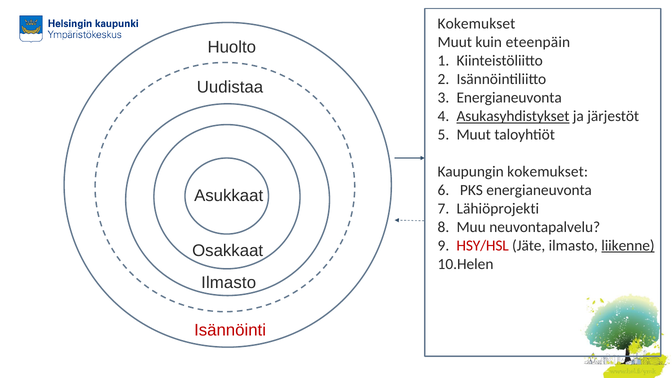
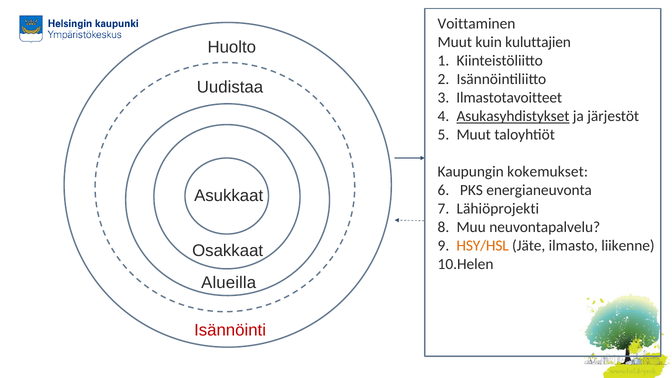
Kokemukset at (476, 24): Kokemukset -> Voittaminen
eteenpäin: eteenpäin -> kuluttajien
Energianeuvonta at (509, 98): Energianeuvonta -> Ilmastotavoitteet
HSY/HSL colour: red -> orange
liikenne underline: present -> none
Ilmasto at (229, 283): Ilmasto -> Alueilla
